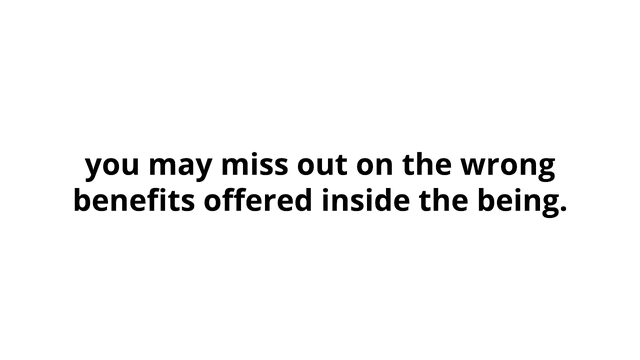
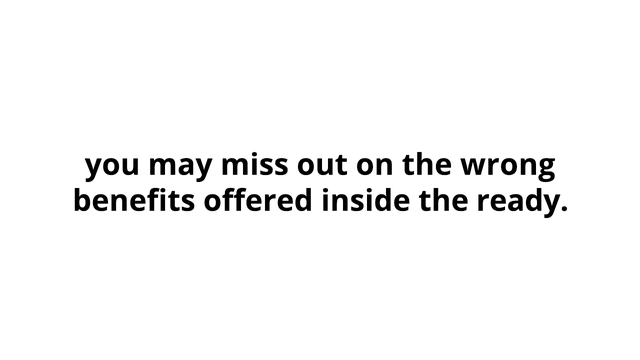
being: being -> ready
